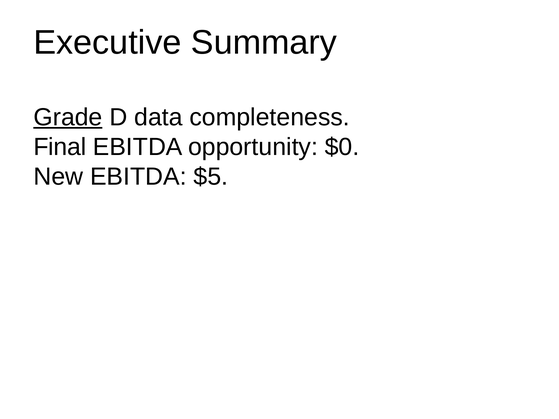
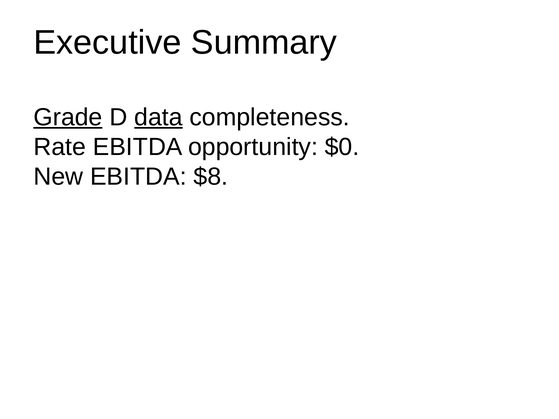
data underline: none -> present
Final: Final -> Rate
$5: $5 -> $8
